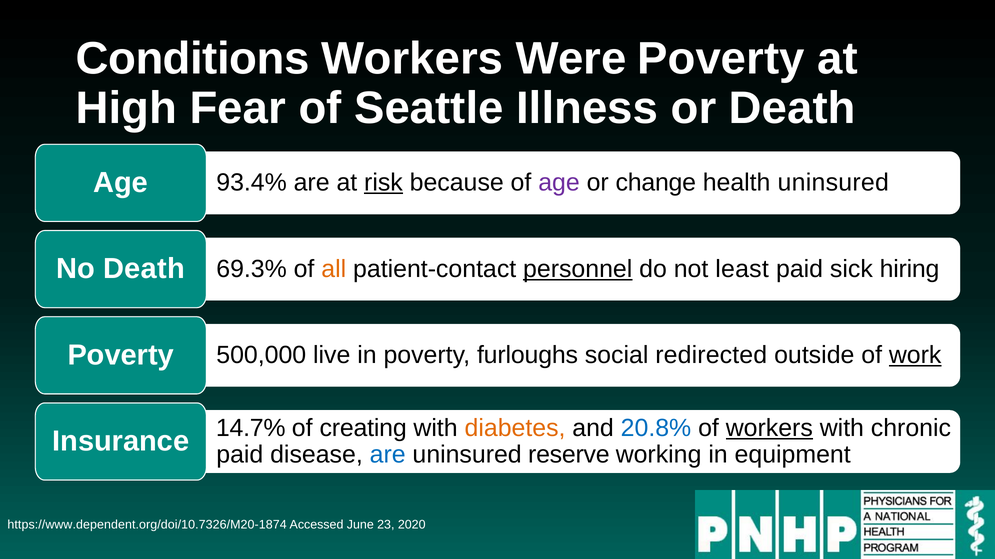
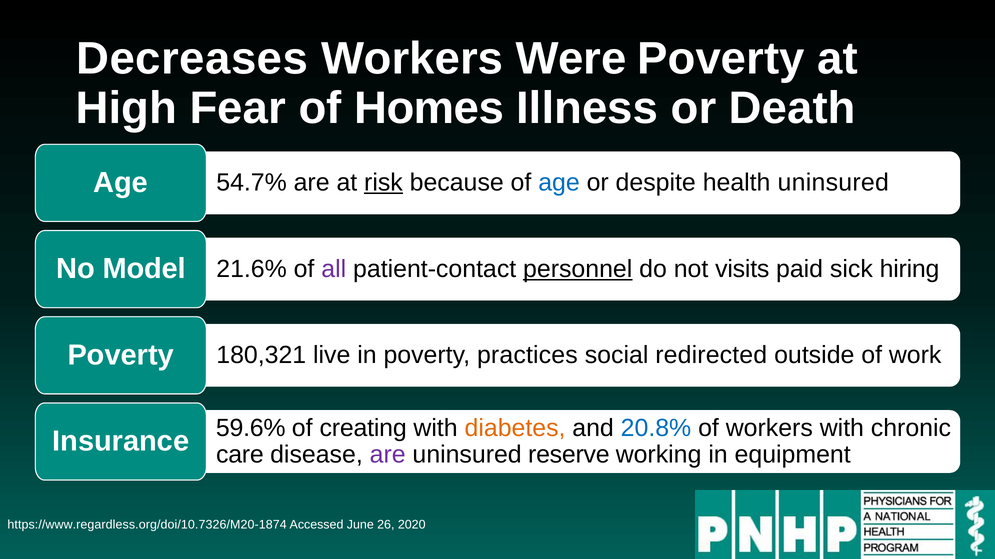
Conditions: Conditions -> Decreases
Seattle: Seattle -> Homes
93.4%: 93.4% -> 54.7%
age at (559, 183) colour: purple -> blue
change: change -> despite
No Death: Death -> Model
69.3%: 69.3% -> 21.6%
all colour: orange -> purple
least: least -> visits
500,000: 500,000 -> 180,321
furloughs: furloughs -> practices
work underline: present -> none
14.7%: 14.7% -> 59.6%
workers at (769, 428) underline: present -> none
paid at (240, 455): paid -> care
are at (388, 455) colour: blue -> purple
https://www.dependent.org/doi/10.7326/M20-1874: https://www.dependent.org/doi/10.7326/M20-1874 -> https://www.regardless.org/doi/10.7326/M20-1874
23: 23 -> 26
